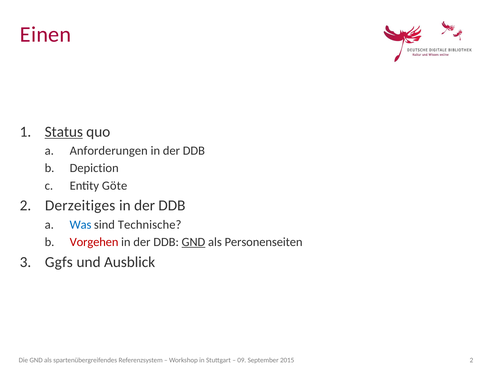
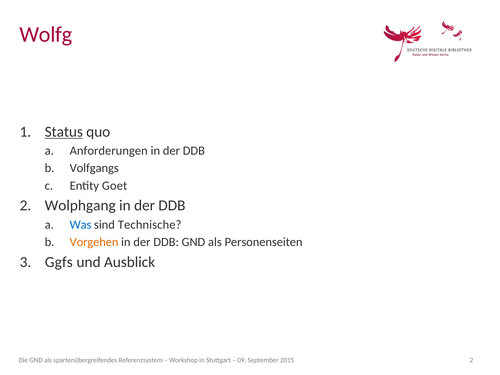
Einen: Einen -> Wolfg
Depiction: Depiction -> Volfgangs
Göte: Göte -> Goet
Derzeitiges: Derzeitiges -> Wolphgang
Vorgehen colour: red -> orange
GND at (193, 242) underline: present -> none
